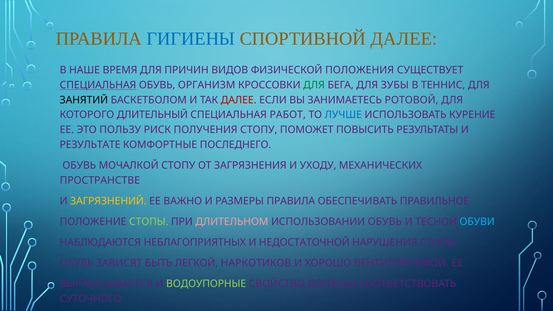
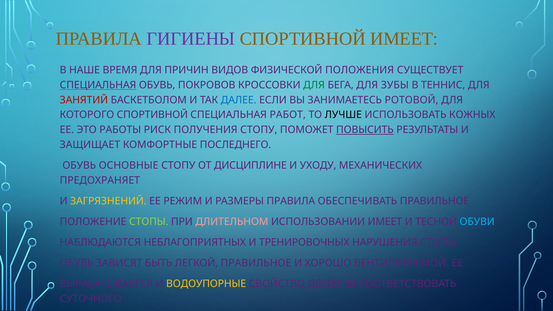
ГИГИЕНЫ colour: blue -> purple
СПОРТИВНОЙ ДАЛЕЕ: ДАЛЕЕ -> ИМЕЕТ
ОРГАНИЗМ: ОРГАНИЗМ -> ПОКРОВОВ
ЗАНЯТИЙ colour: black -> red
ДАЛЕЕ at (239, 100) colour: red -> blue
КОТОРОГО ДЛИТЕЛЬНЫЙ: ДЛИТЕЛЬНЫЙ -> СПОРТИВНОЙ
ЛУЧШЕ colour: blue -> black
КУРЕНИЕ: КУРЕНИЕ -> КОЖНЫХ
ПОЛЬЗУ: ПОЛЬЗУ -> РАБОТЫ
ПОВЫСИТЬ underline: none -> present
РЕЗУЛЬТАТЕ: РЕЗУЛЬТАТЕ -> ЗАЩИЩАЕТ
МОЧАЛКОЙ: МОЧАЛКОЙ -> ОСНОВНЫЕ
ЗАГРЯЗНЕНИЯ: ЗАГРЯЗНЕНИЯ -> ДИСЦИПЛИНЕ
ПРОСТРАНСТВЕ: ПРОСТРАНСТВЕ -> ПРЕДОХРАНЯЕТ
ВАЖНО: ВАЖНО -> РЕЖИМ
ИСПОЛЬЗОВАНИИ ОБУВЬ: ОБУВЬ -> ИМЕЕТ
НЕДОСТАТОЧНОЙ: НЕДОСТАТОЧНОЙ -> ТРЕНИРОВОЧНЫХ
ЛЕГКОЙ НАРКОТИКОВ: НАРКОТИКОВ -> ПРАВИЛЬНОЕ
ВОДОУПОРНЫЕ colour: light green -> yellow
